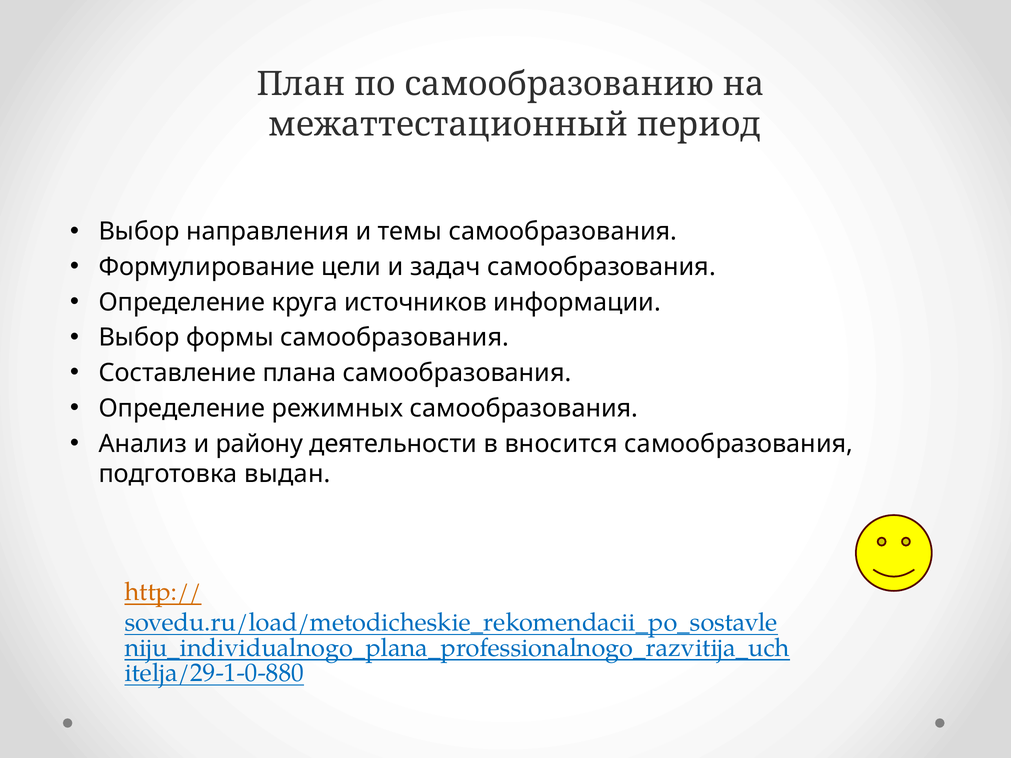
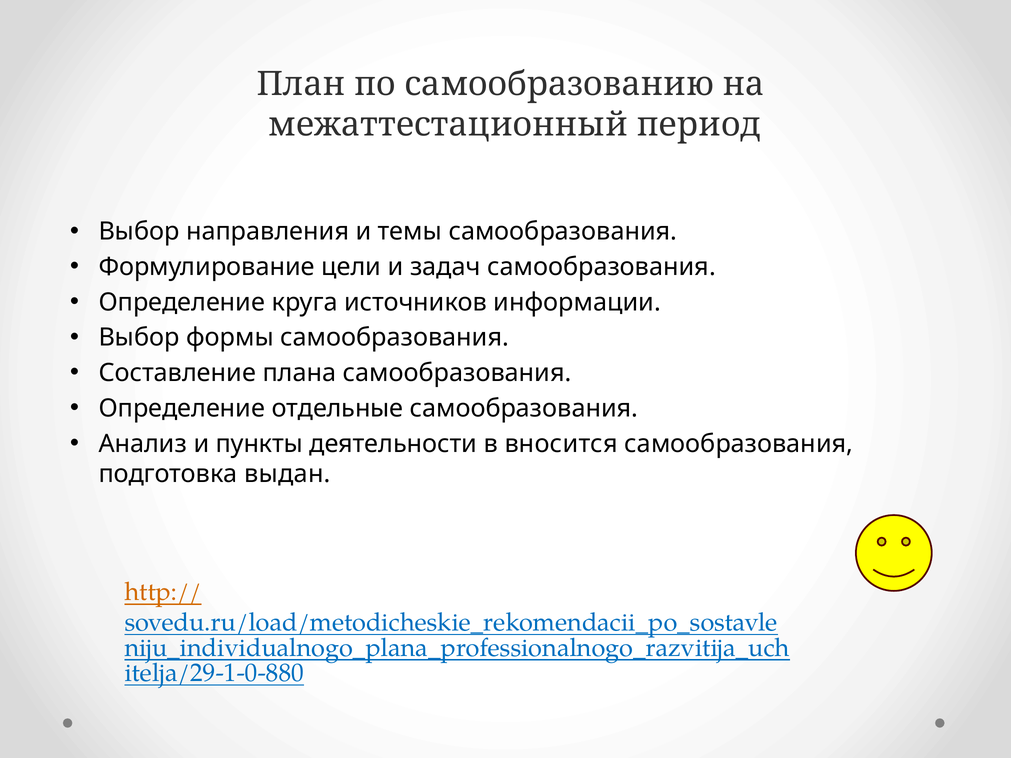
режимных: режимных -> отдельные
району: району -> пункты
